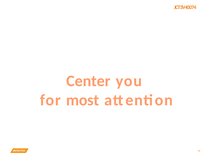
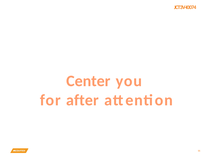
most: most -> after
